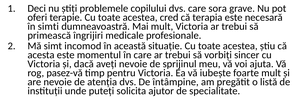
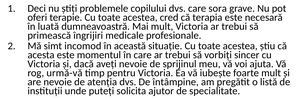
simti: simti -> luată
pasez-vă: pasez-vă -> urmă-vă
